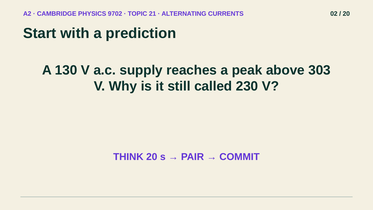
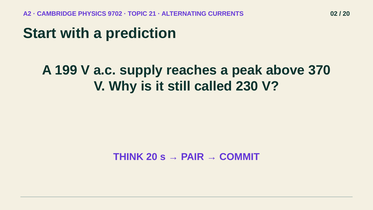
130: 130 -> 199
303: 303 -> 370
